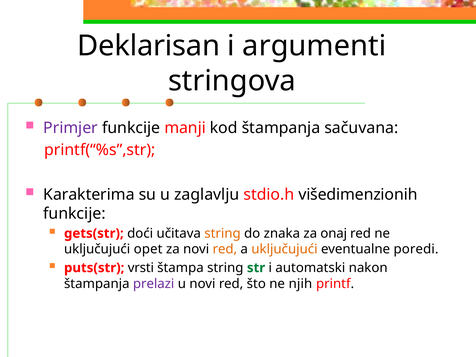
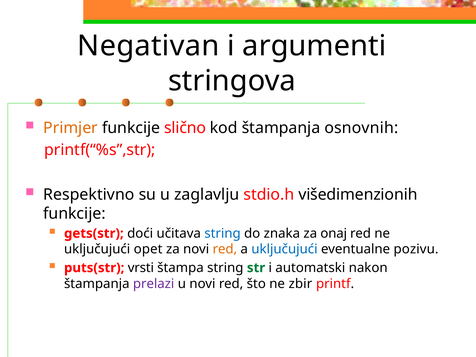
Deklarisan: Deklarisan -> Negativan
Primjer colour: purple -> orange
manji: manji -> slično
sačuvana: sačuvana -> osnovnih
Karakterima: Karakterima -> Respektivno
string at (223, 233) colour: orange -> blue
uključujući at (284, 249) colour: orange -> blue
poredi: poredi -> pozivu
njih: njih -> zbir
